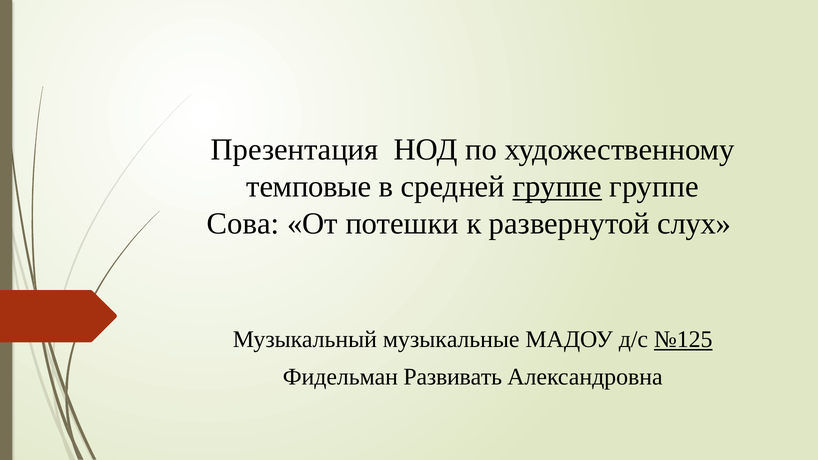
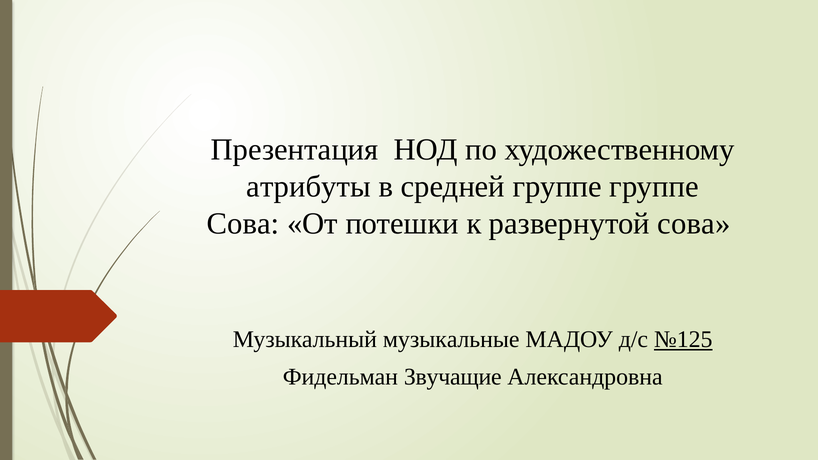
темповые: темповые -> атрибуты
группе at (557, 187) underline: present -> none
развернутой слух: слух -> сова
Развивать: Развивать -> Звучащие
